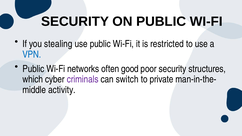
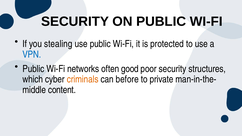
restricted: restricted -> protected
criminals colour: purple -> orange
switch: switch -> before
activity: activity -> content
